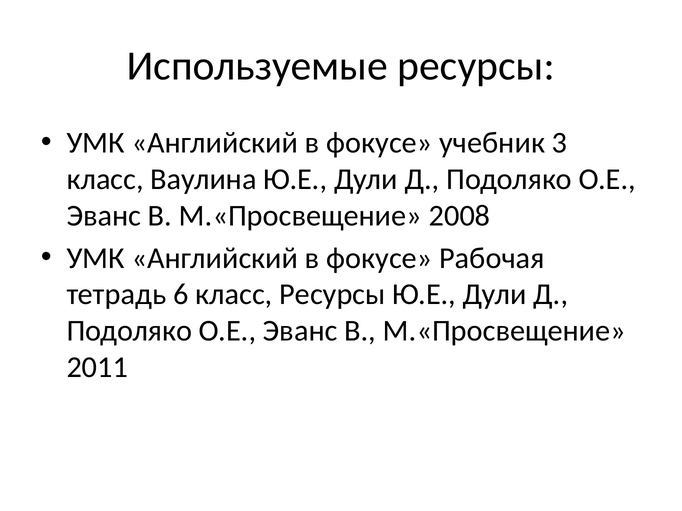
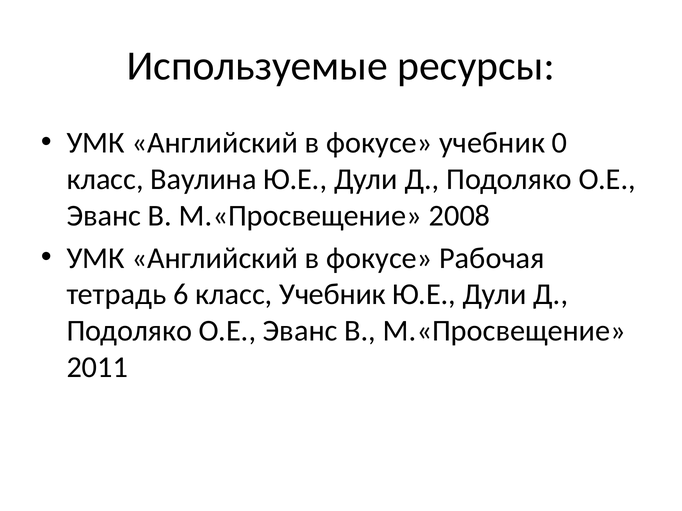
3: 3 -> 0
класс Ресурсы: Ресурсы -> Учебник
